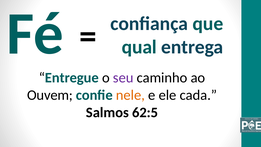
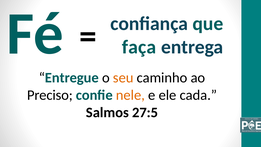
qual: qual -> faça
seu colour: purple -> orange
Ouvem: Ouvem -> Preciso
62:5: 62:5 -> 27:5
